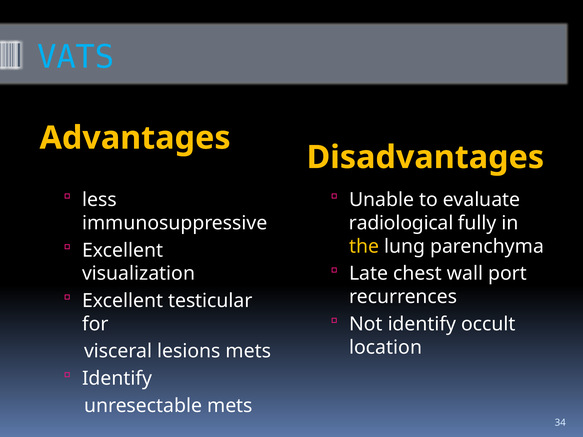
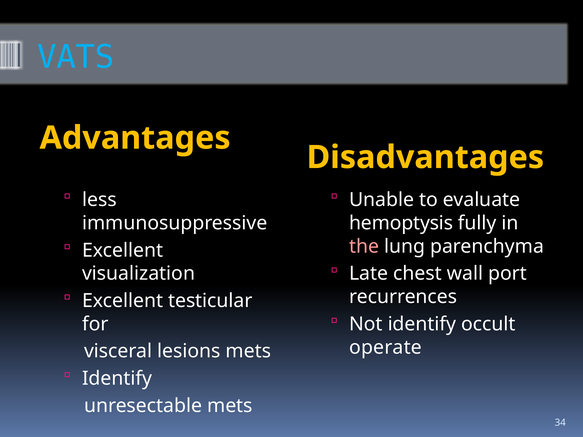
radiological: radiological -> hemoptysis
the colour: yellow -> pink
location: location -> operate
